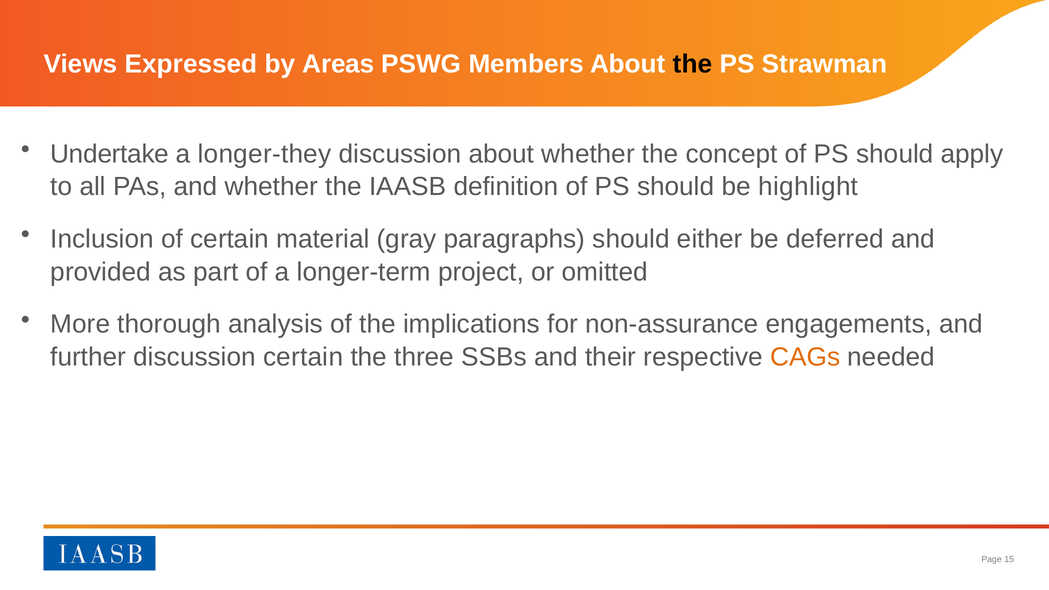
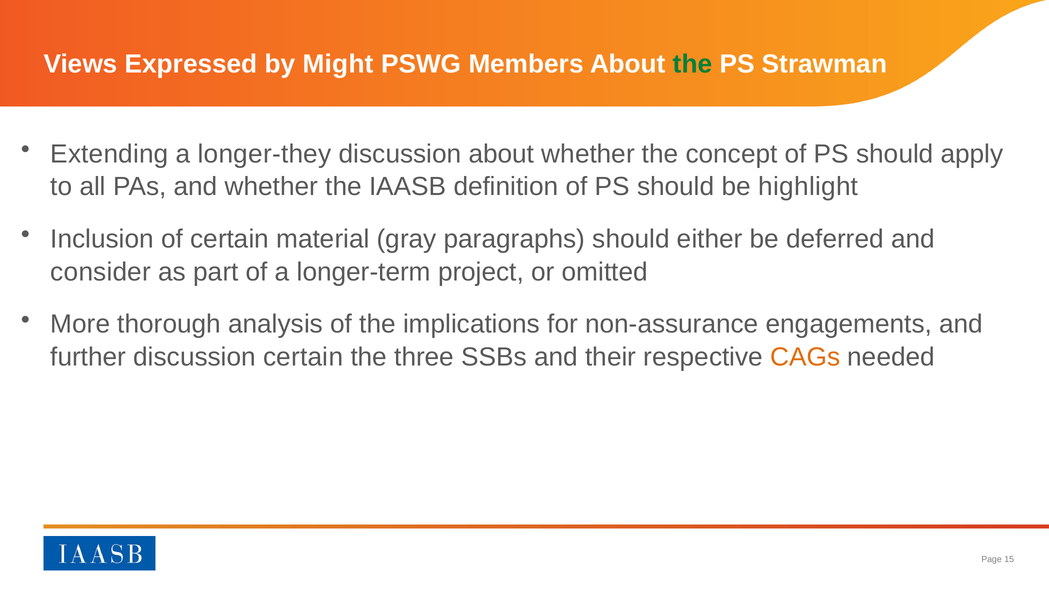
Areas: Areas -> Might
the at (693, 64) colour: black -> green
Undertake: Undertake -> Extending
provided: provided -> consider
